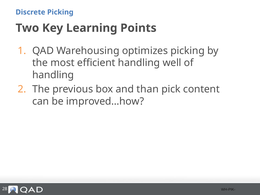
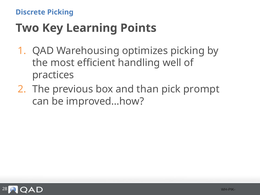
handling at (53, 75): handling -> practices
content: content -> prompt
